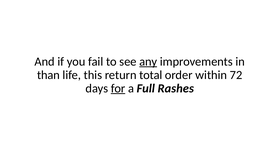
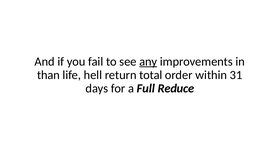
this: this -> hell
72: 72 -> 31
for underline: present -> none
Rashes: Rashes -> Reduce
